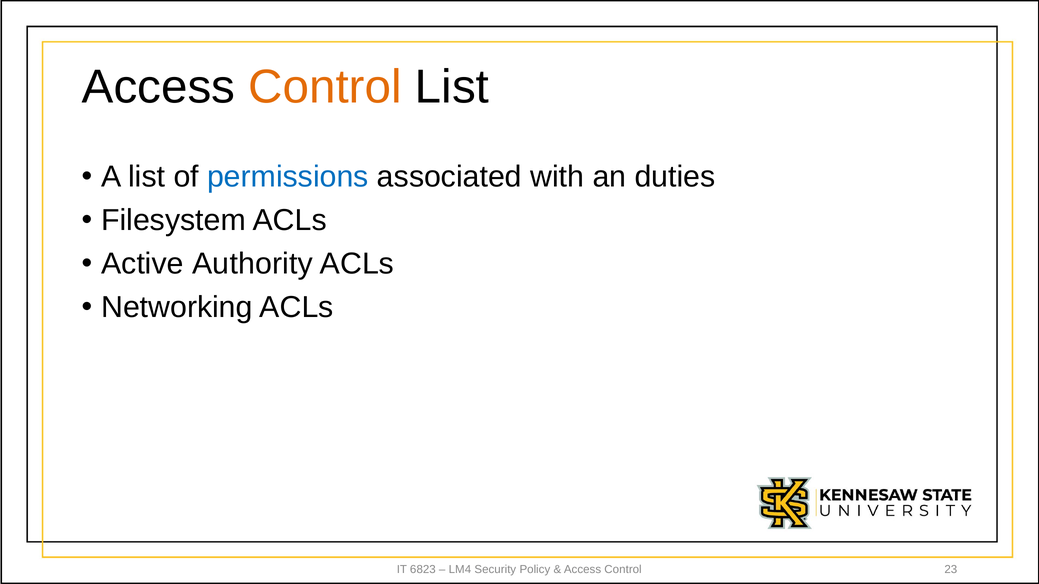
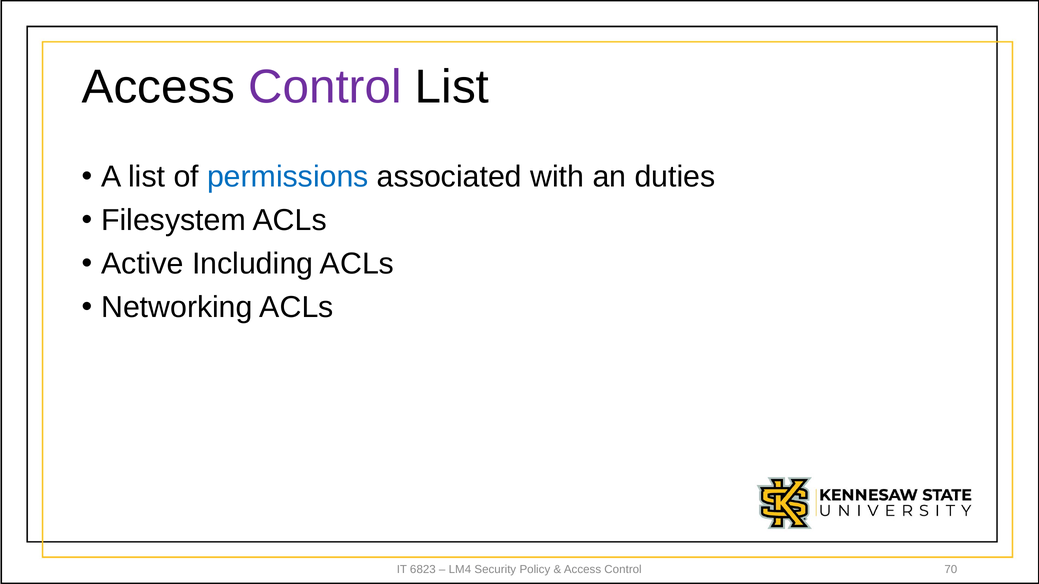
Control at (325, 87) colour: orange -> purple
Authority: Authority -> Including
23: 23 -> 70
